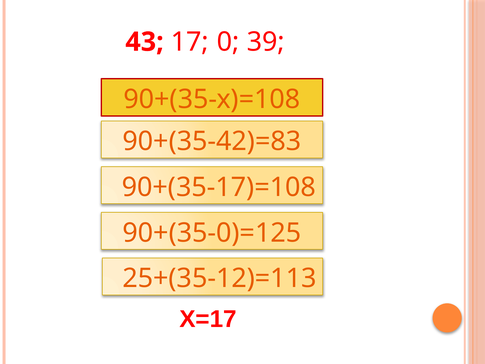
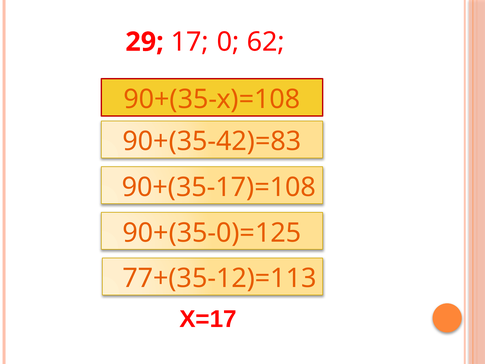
43: 43 -> 29
39: 39 -> 62
25+(35-12)=113: 25+(35-12)=113 -> 77+(35-12)=113
